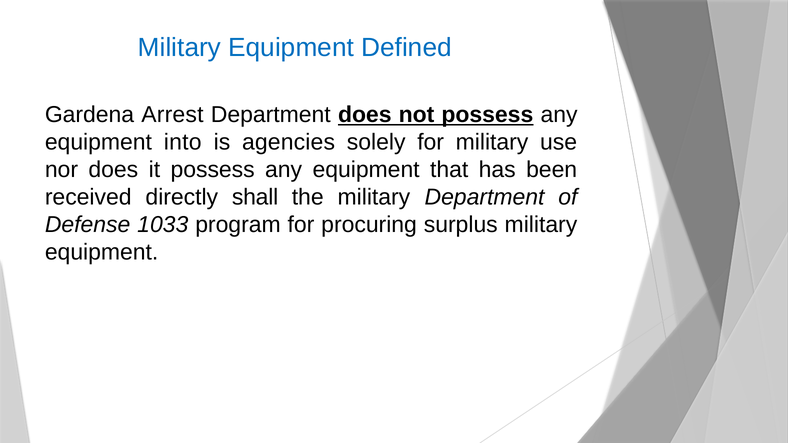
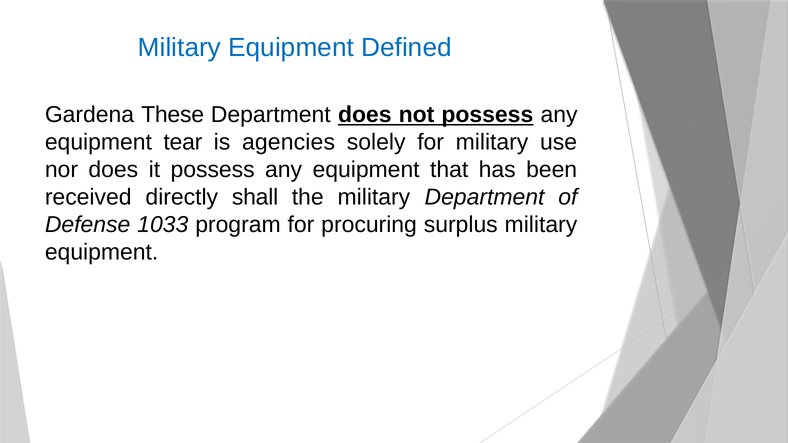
Arrest: Arrest -> These
into: into -> tear
